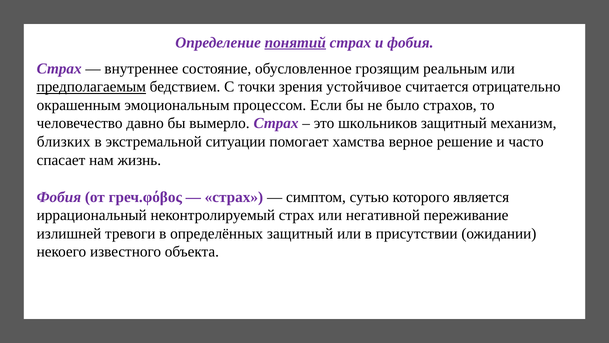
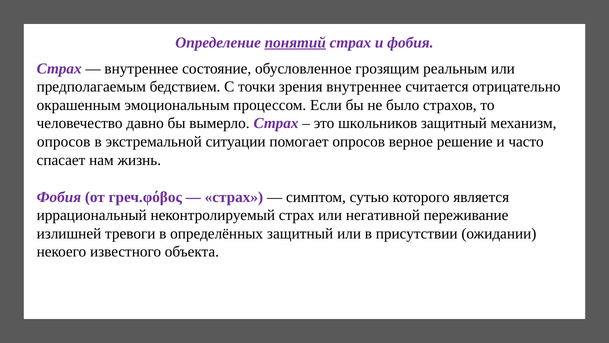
предполагаемым underline: present -> none
зрения устойчивое: устойчивое -> внутреннее
близких at (64, 142): близких -> опросов
помогает хамства: хамства -> опросов
